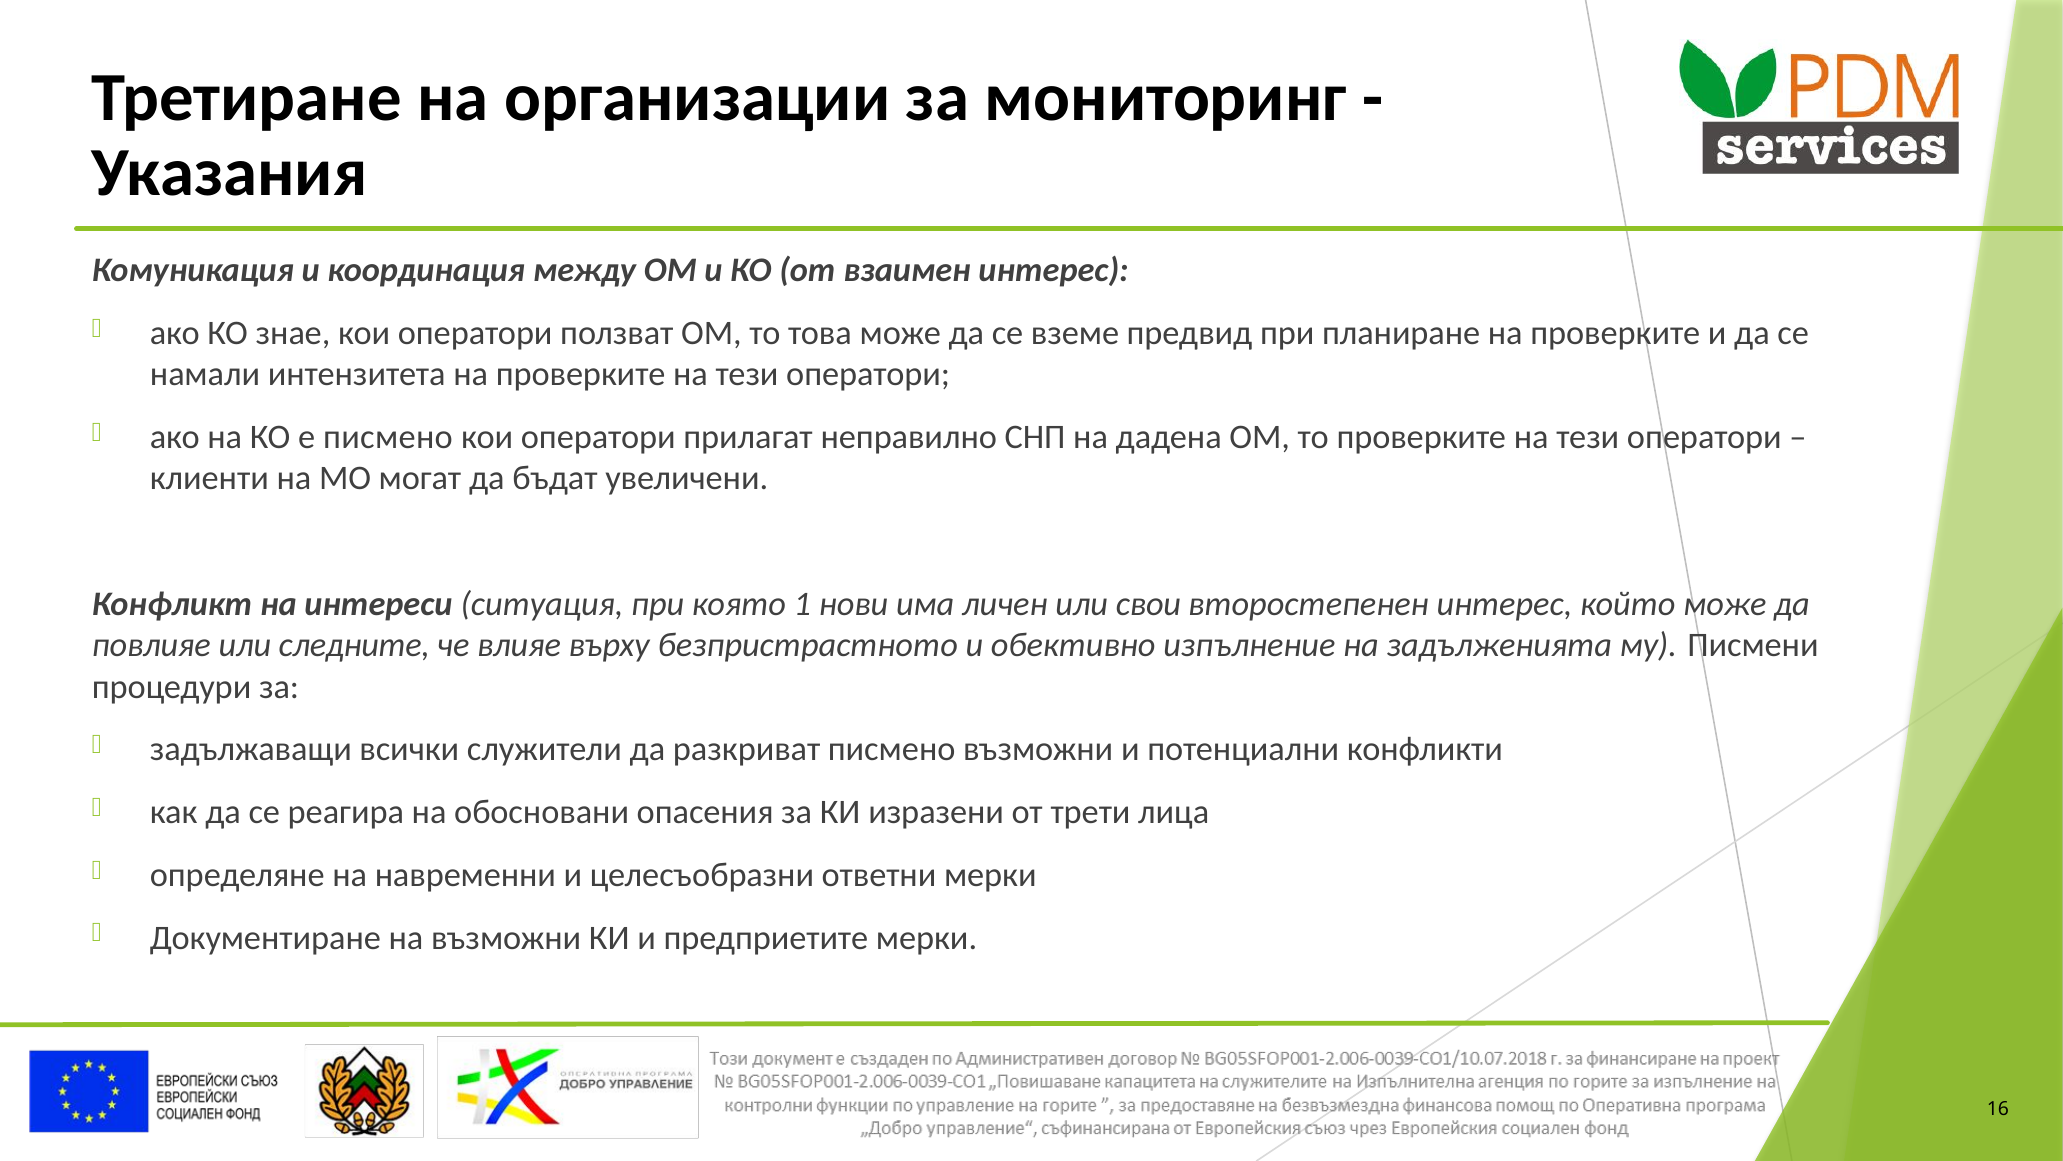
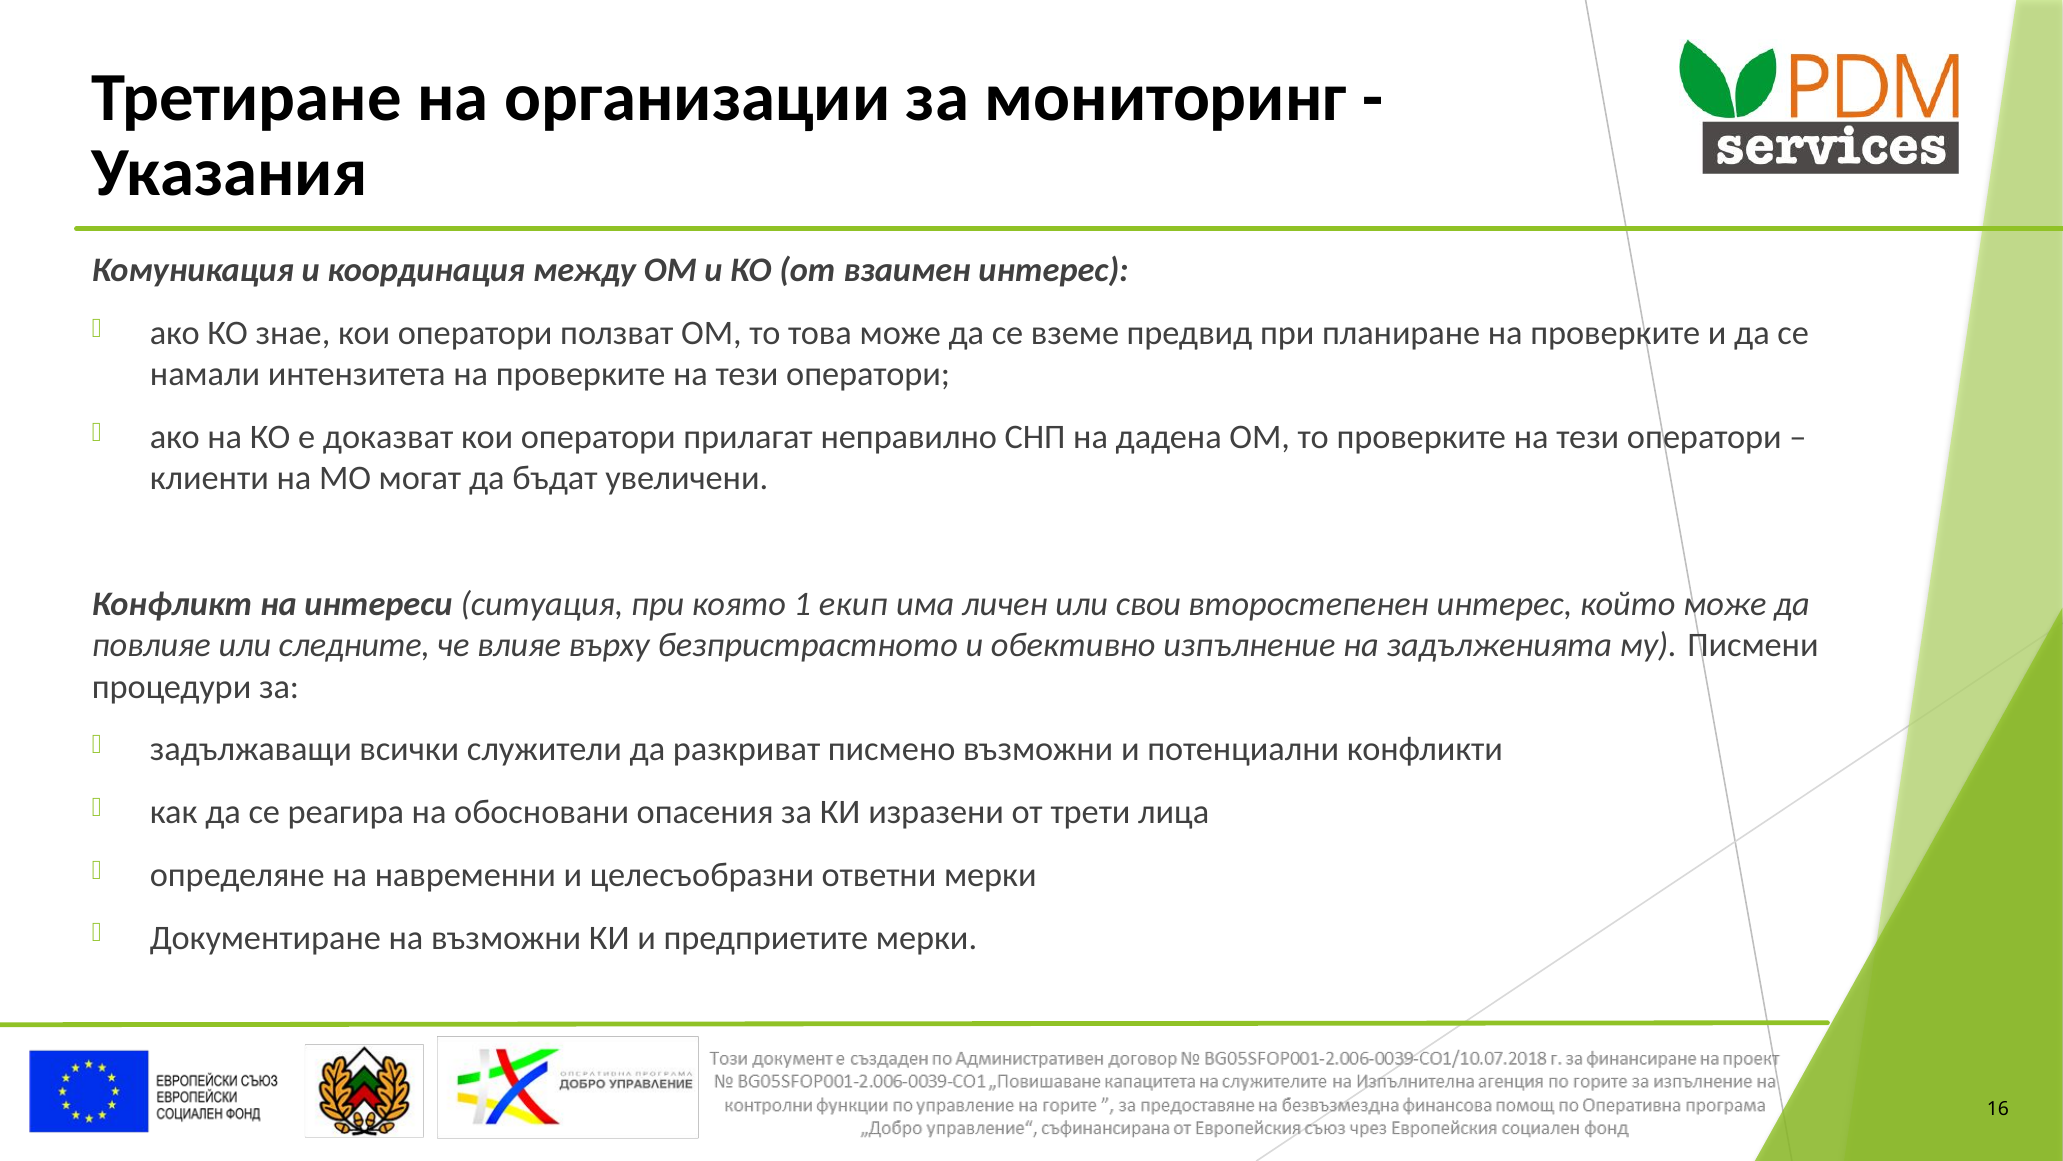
е писмено: писмено -> доказват
нови: нови -> екип
